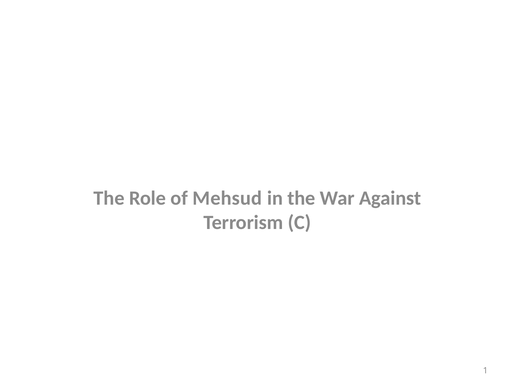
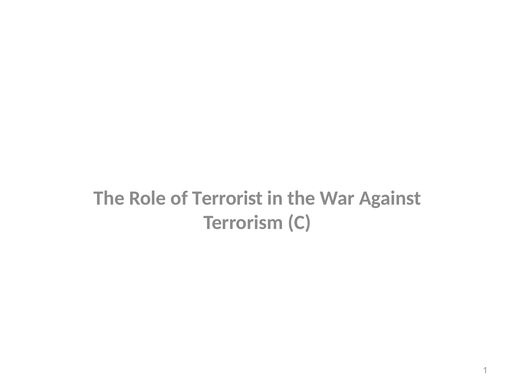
Mehsud: Mehsud -> Terrorist
